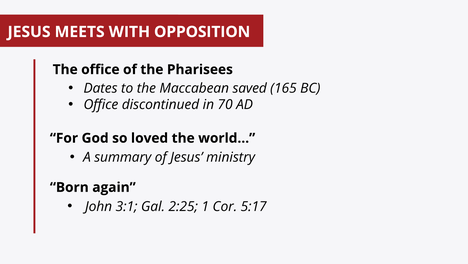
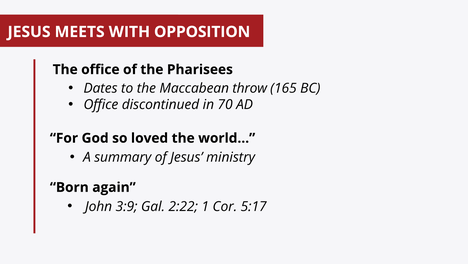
saved: saved -> throw
3:1: 3:1 -> 3:9
2:25: 2:25 -> 2:22
